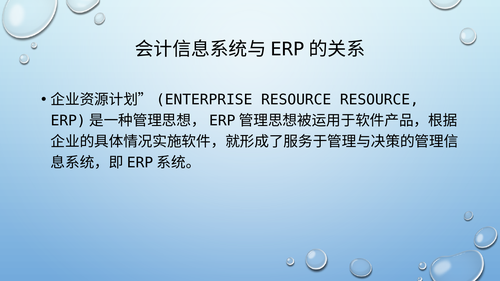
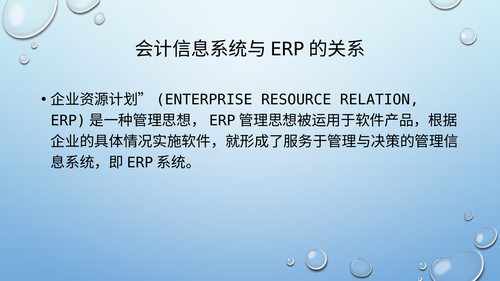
RESOURCE RESOURCE: RESOURCE -> RELATION
